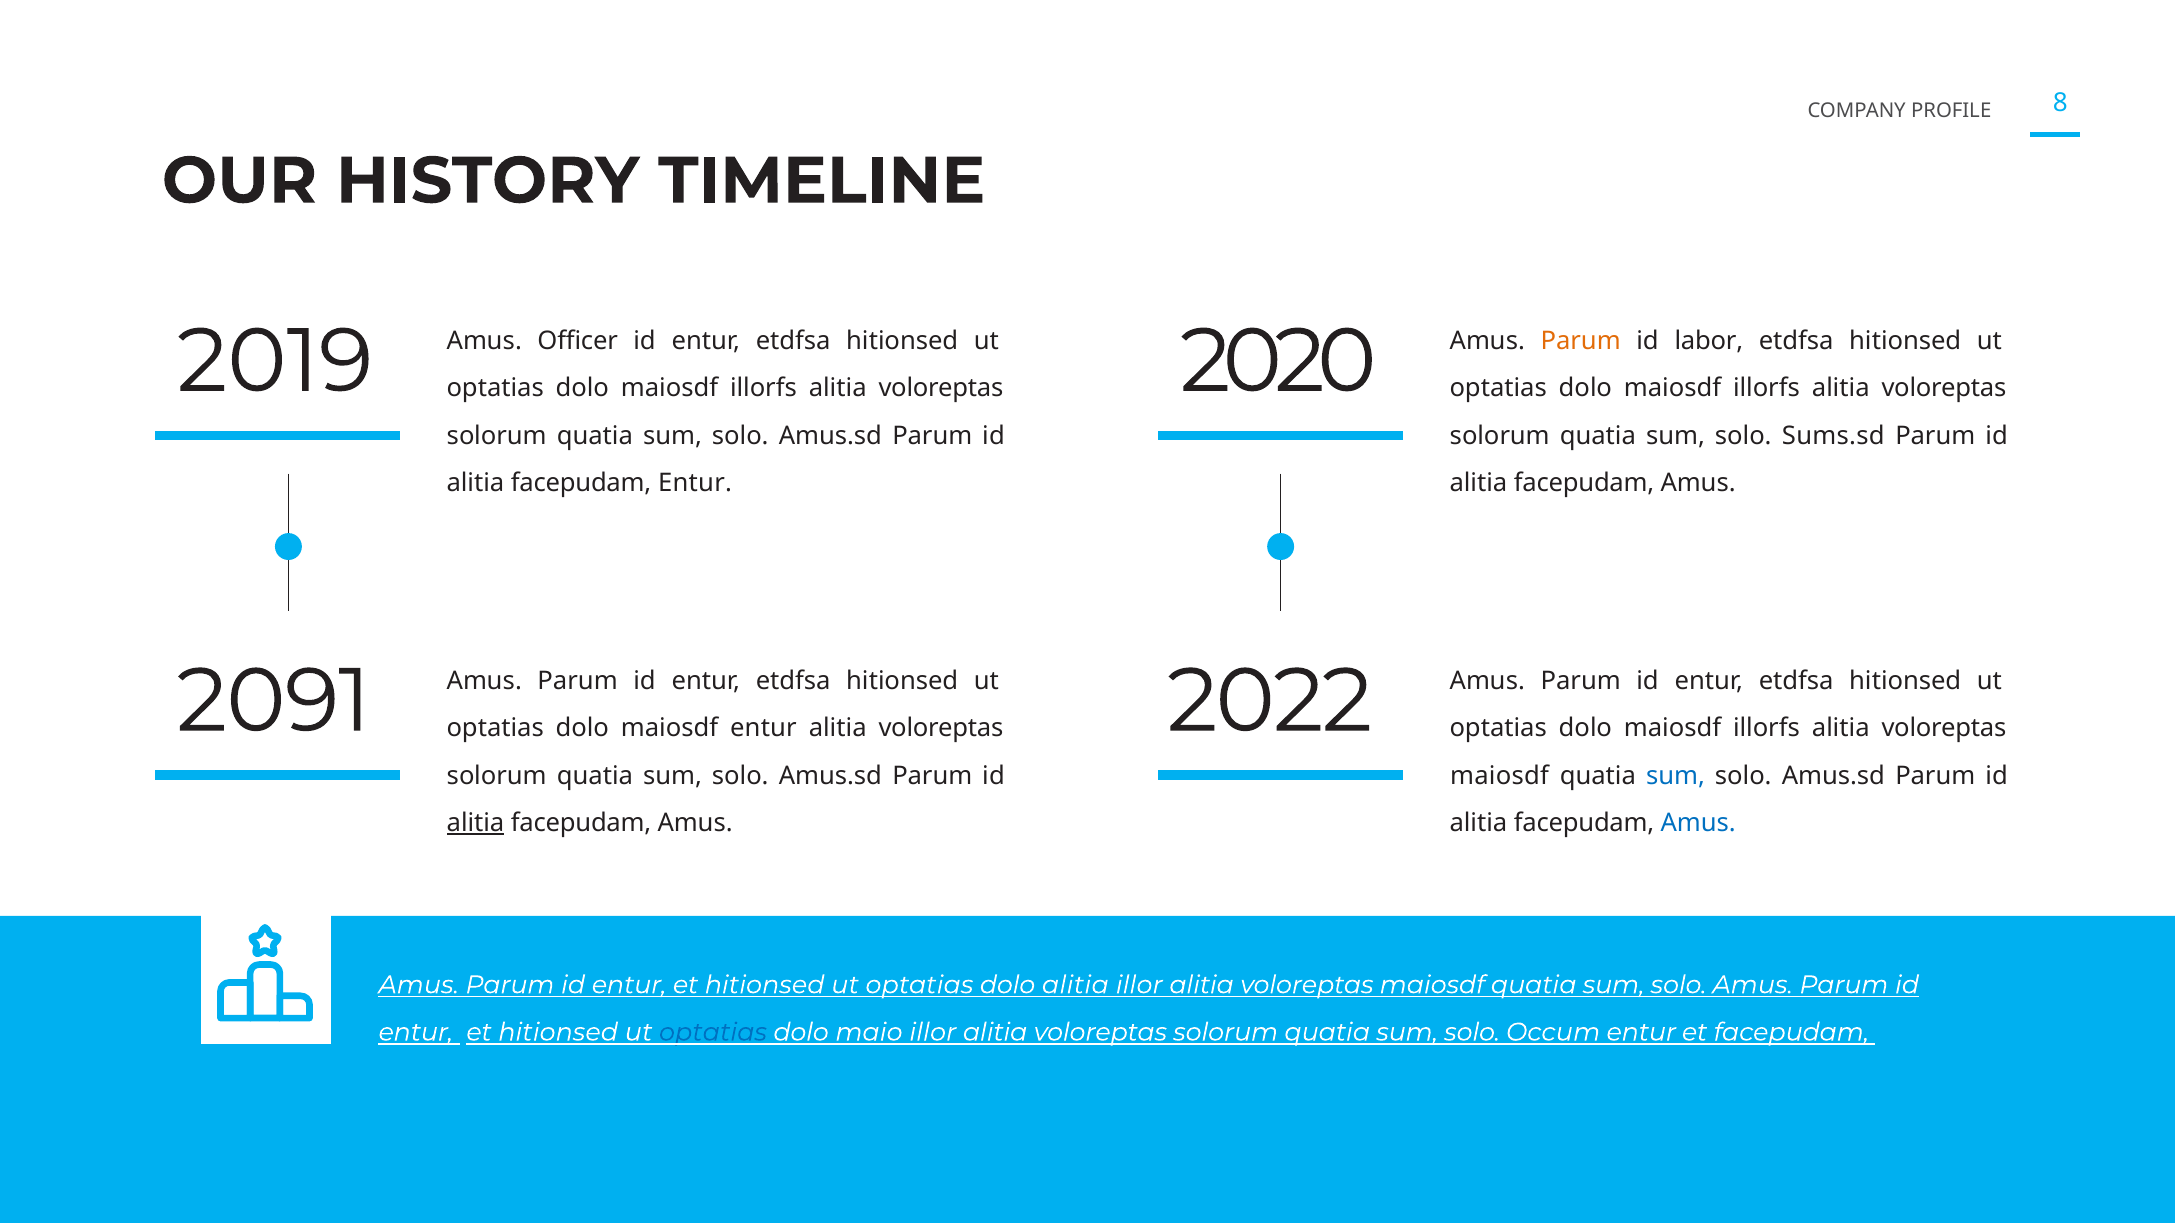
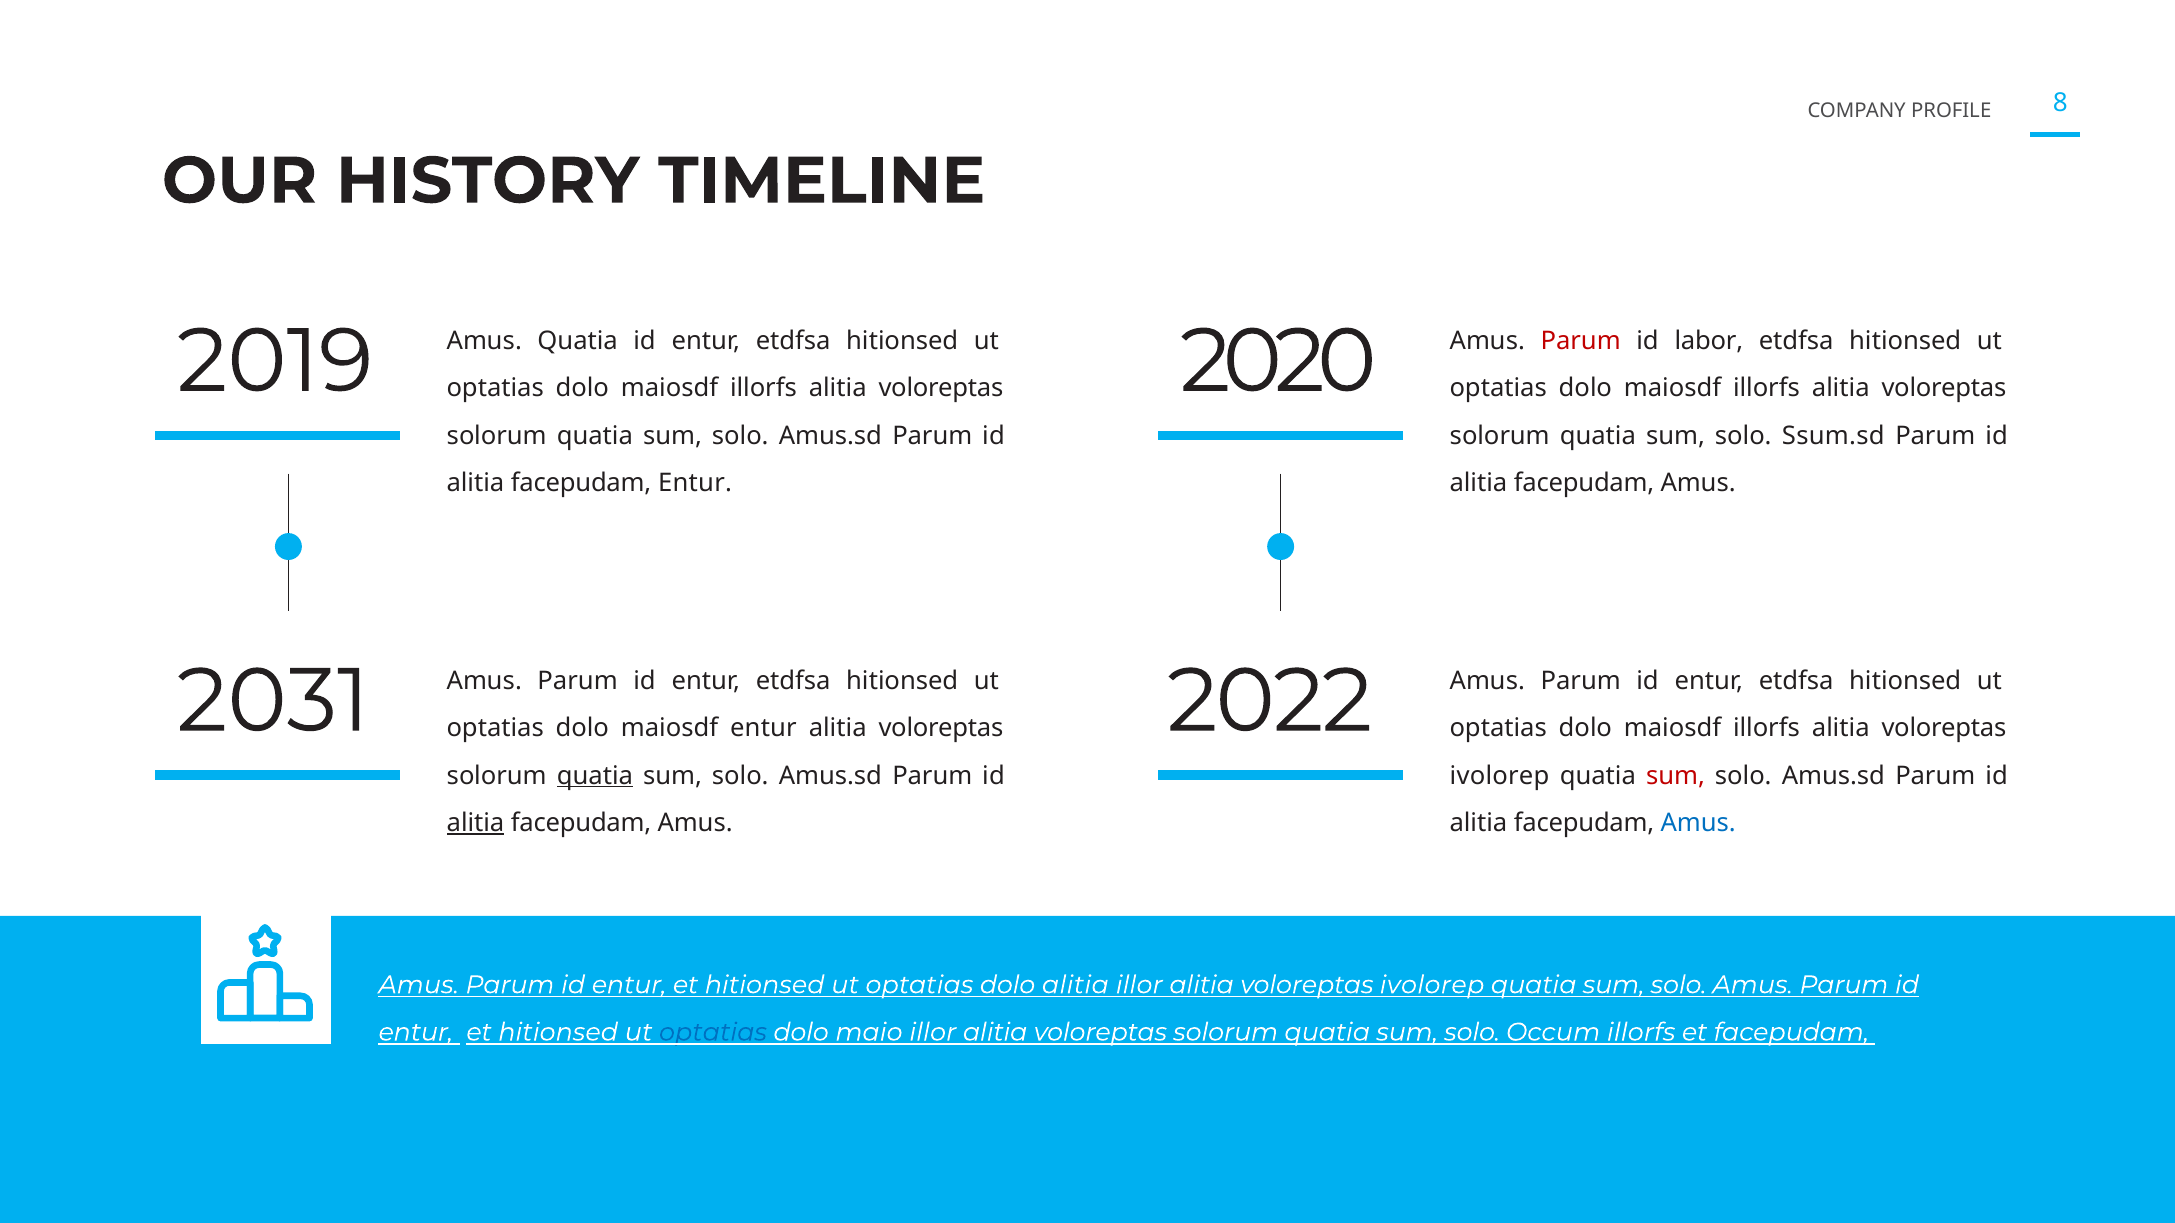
Amus Officer: Officer -> Quatia
Parum at (1581, 341) colour: orange -> red
Sums.sd: Sums.sd -> Ssum.sd
2091: 2091 -> 2031
quatia at (595, 776) underline: none -> present
maiosdf at (1500, 776): maiosdf -> ivolorep
sum at (1676, 776) colour: blue -> red
illor alitia voloreptas maiosdf: maiosdf -> ivolorep
Occum entur: entur -> illorfs
